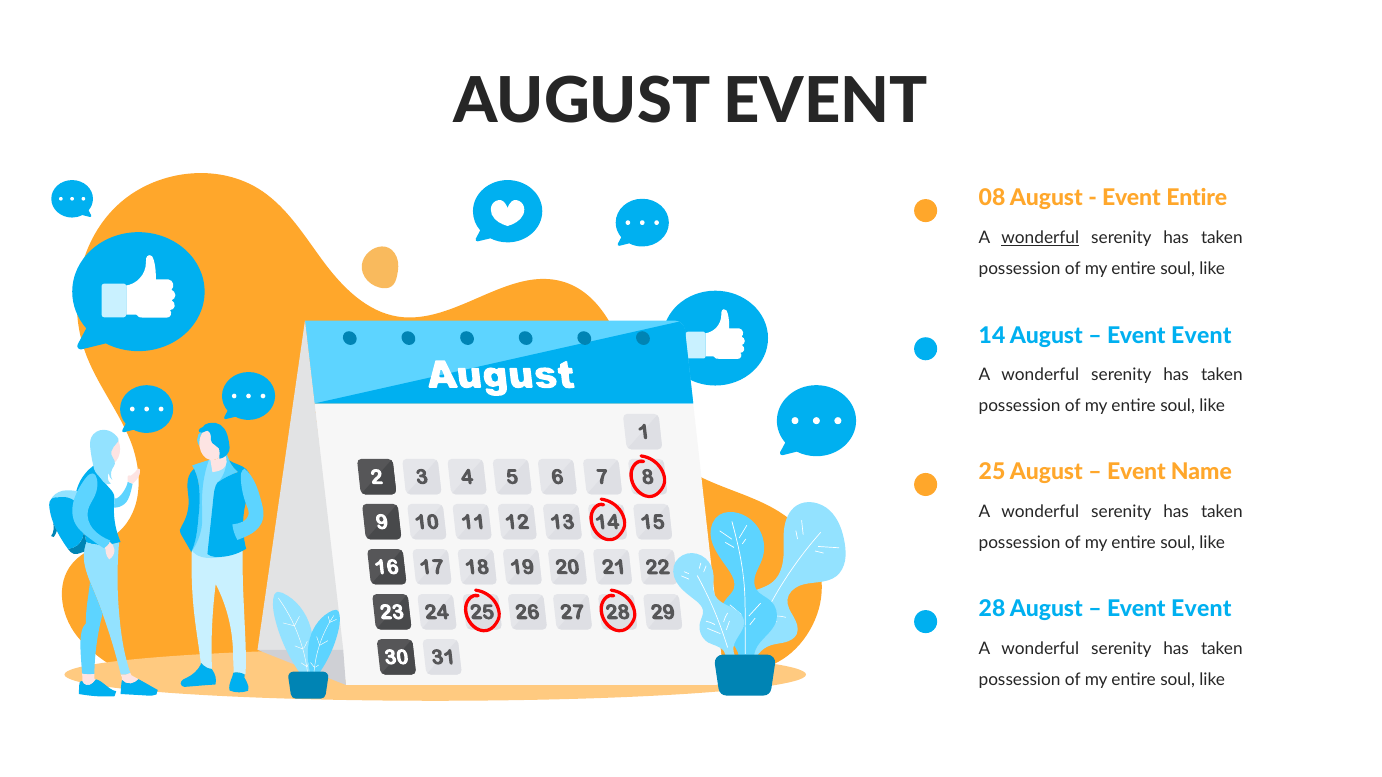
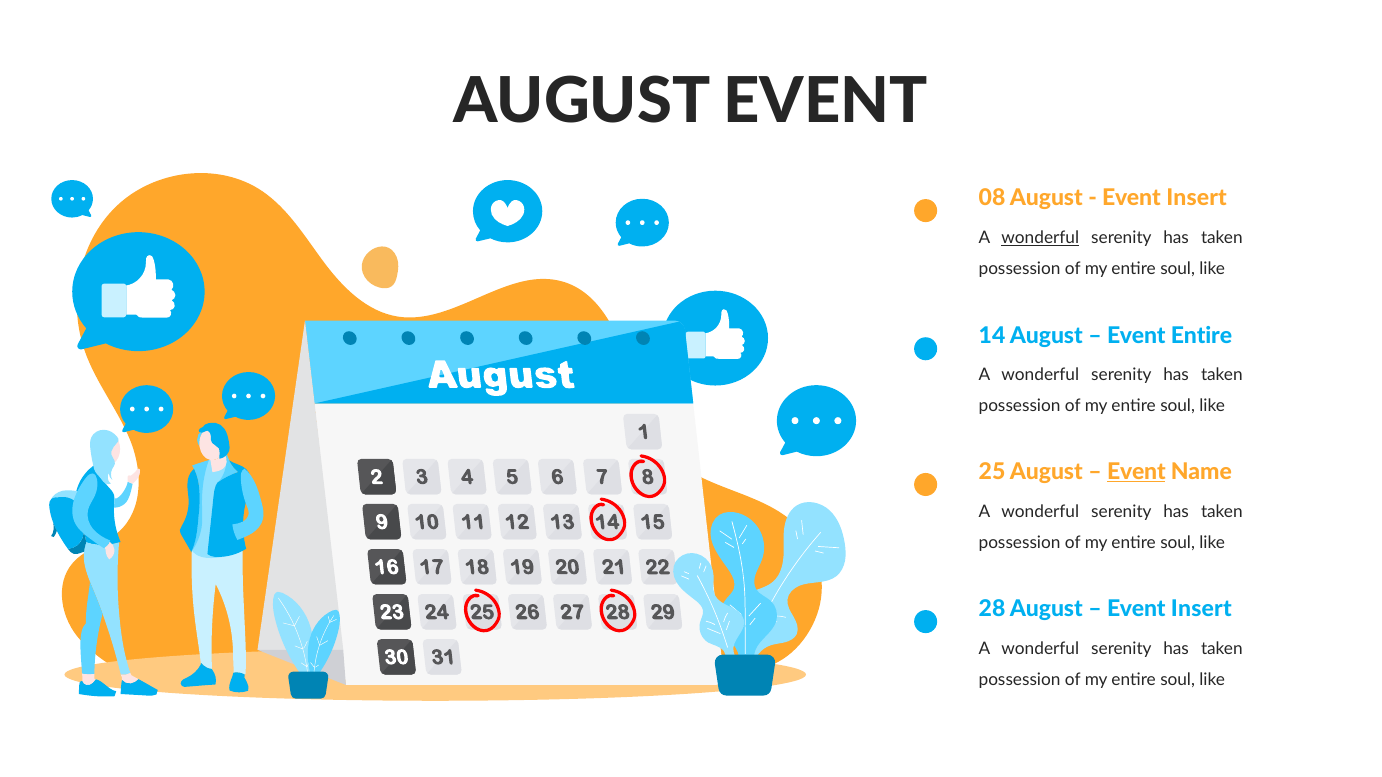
Entire at (1197, 198): Entire -> Insert
Event at (1201, 336): Event -> Entire
Event at (1136, 472) underline: none -> present
Event at (1201, 609): Event -> Insert
